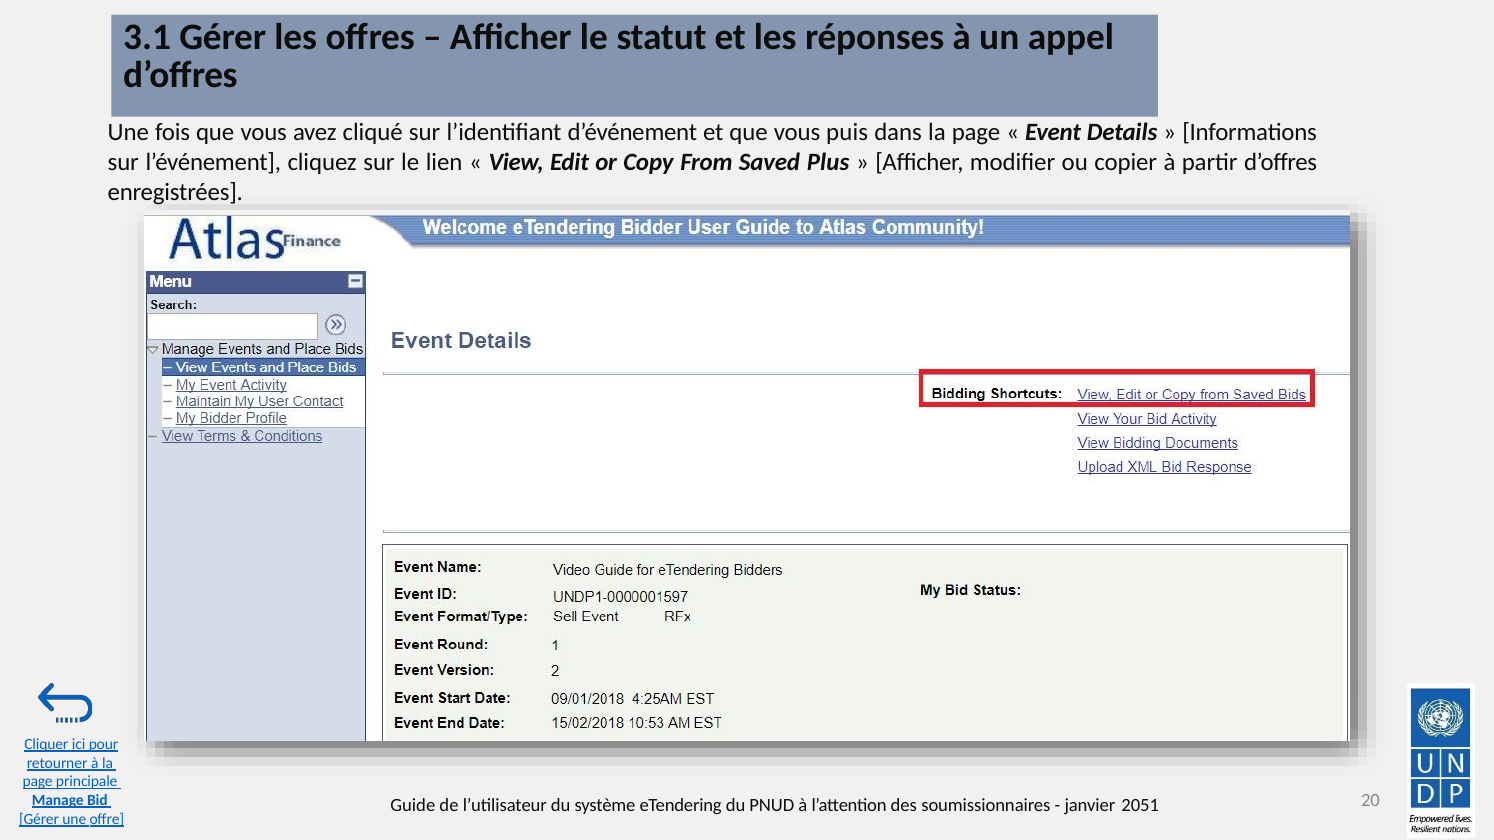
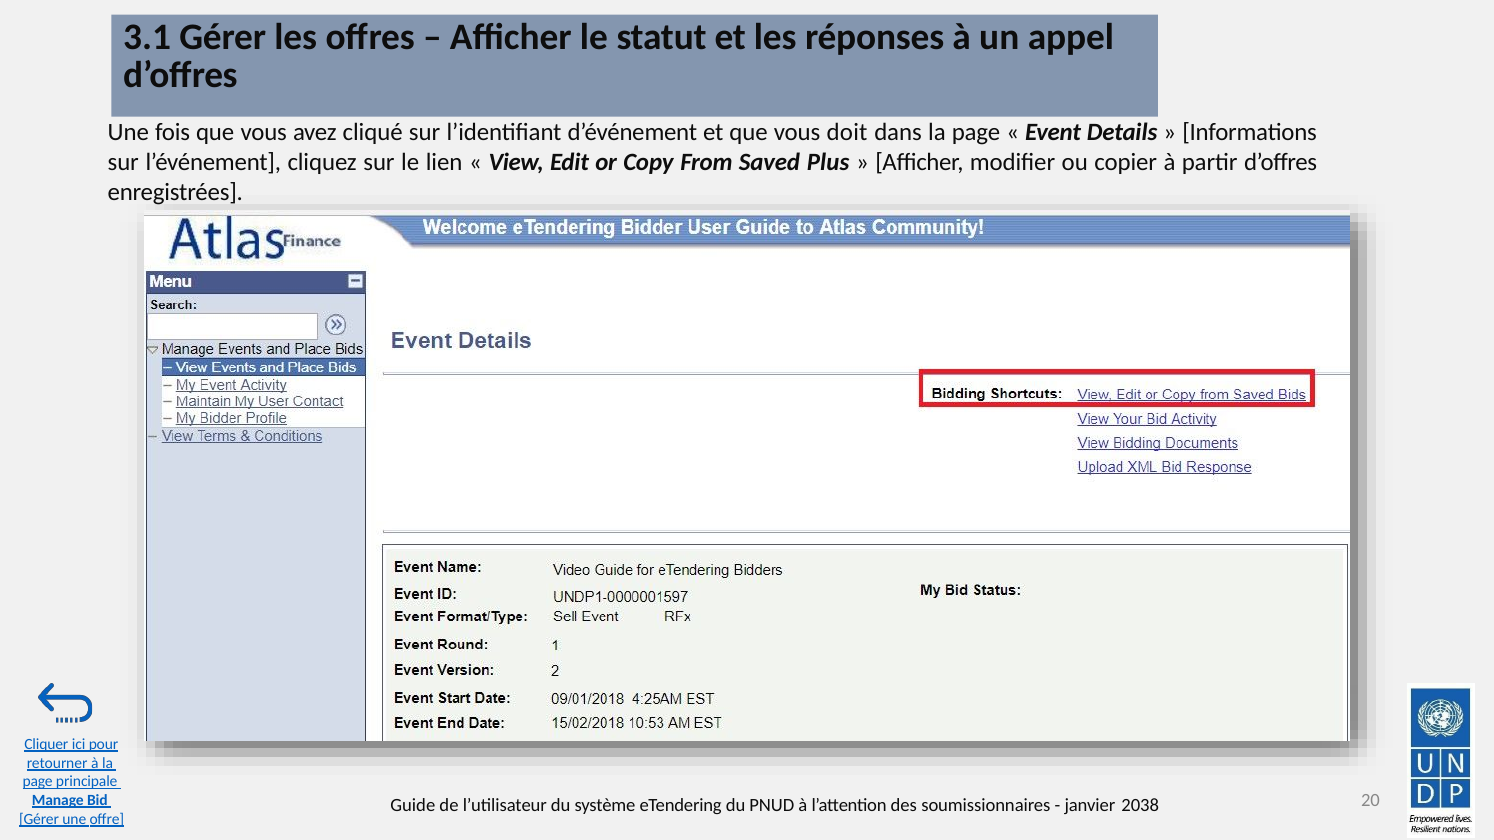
puis: puis -> doit
2051: 2051 -> 2038
